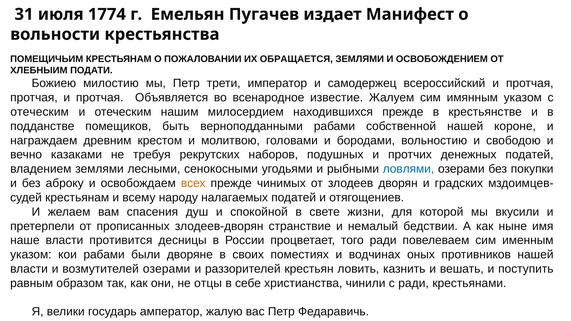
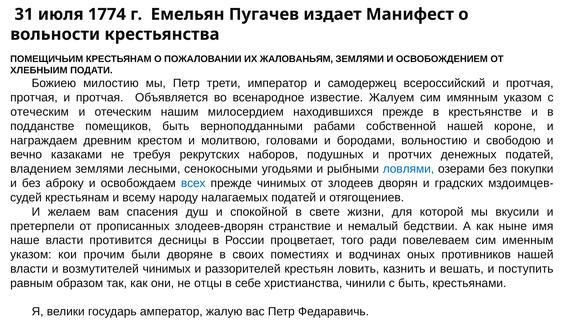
ОБРАЩАЕТСЯ: ОБРАЩАЕТСЯ -> ЖАЛОВАНЬЯМ
всех colour: orange -> blue
кои рабами: рабами -> прочим
возмутителей озерами: озерами -> чинимых
с ради: ради -> быть
